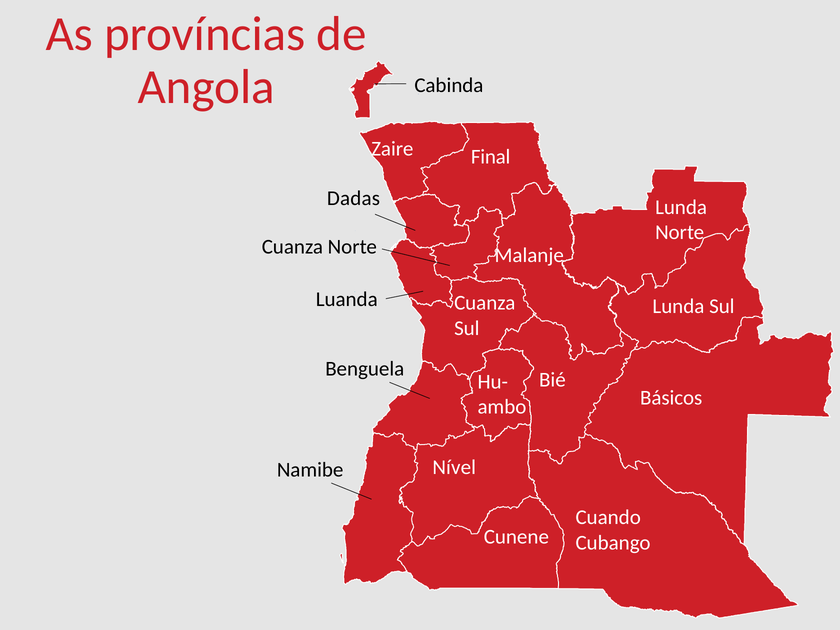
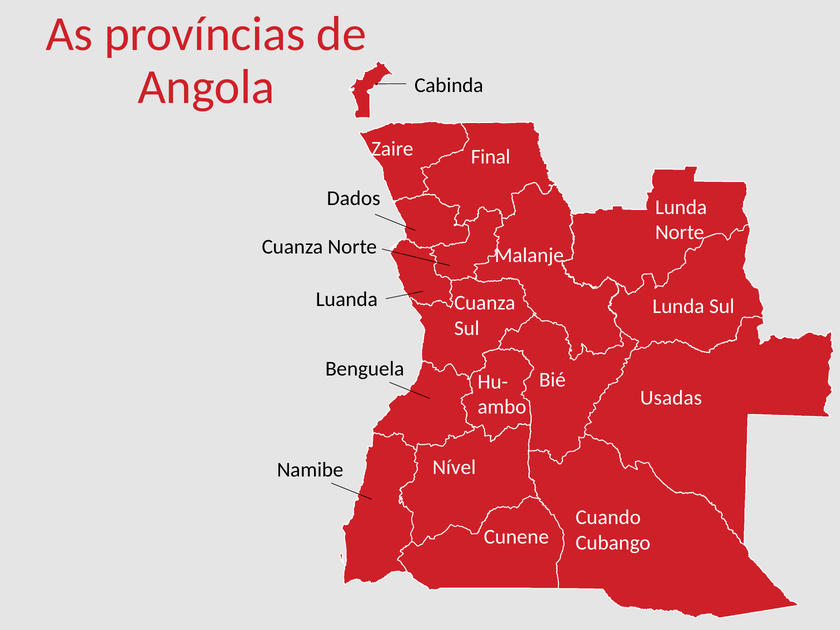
Dadas: Dadas -> Dados
Básicos: Básicos -> Usadas
